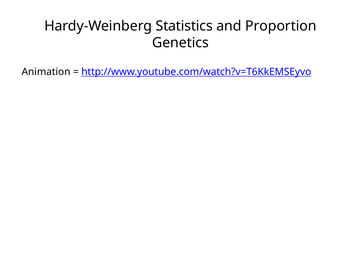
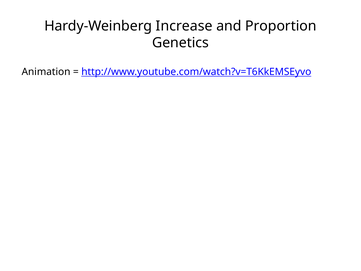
Statistics: Statistics -> Increase
